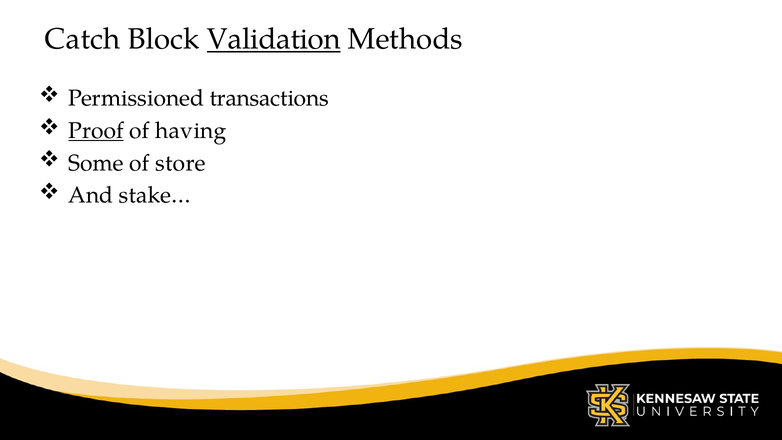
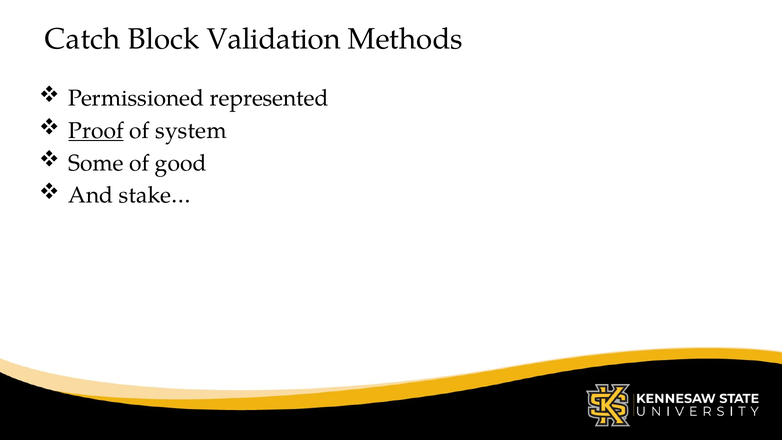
Validation underline: present -> none
transactions: transactions -> represented
having: having -> system
store: store -> good
